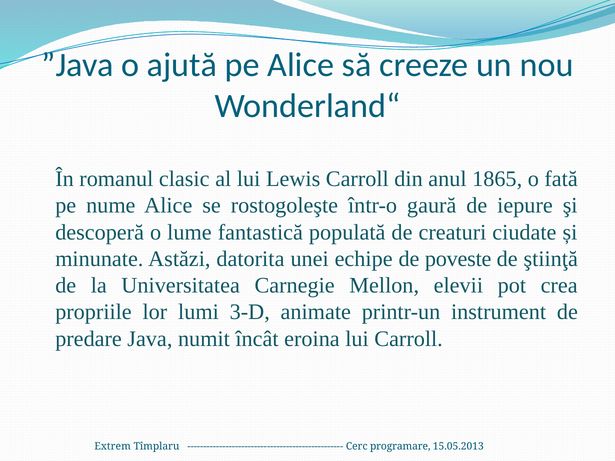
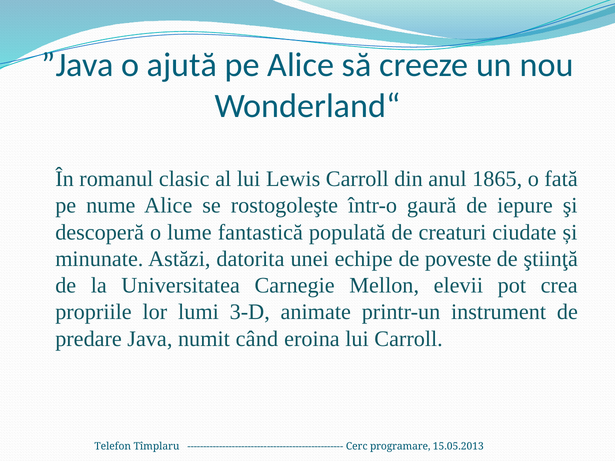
încât: încât -> când
Extrem: Extrem -> Telefon
